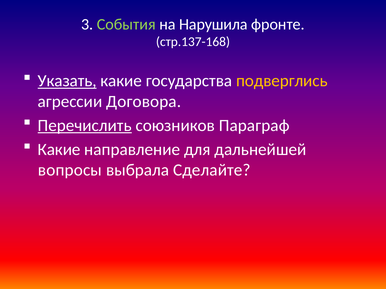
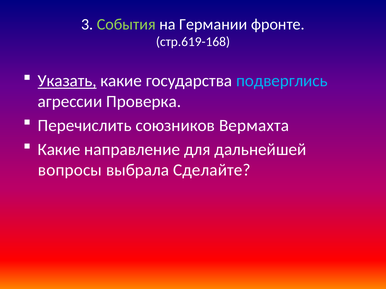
Нарушила: Нарушила -> Германии
стр.137-168: стр.137-168 -> стр.619-168
подверглись colour: yellow -> light blue
Договора: Договора -> Проверка
Перечислить underline: present -> none
Параграф: Параграф -> Вермахта
